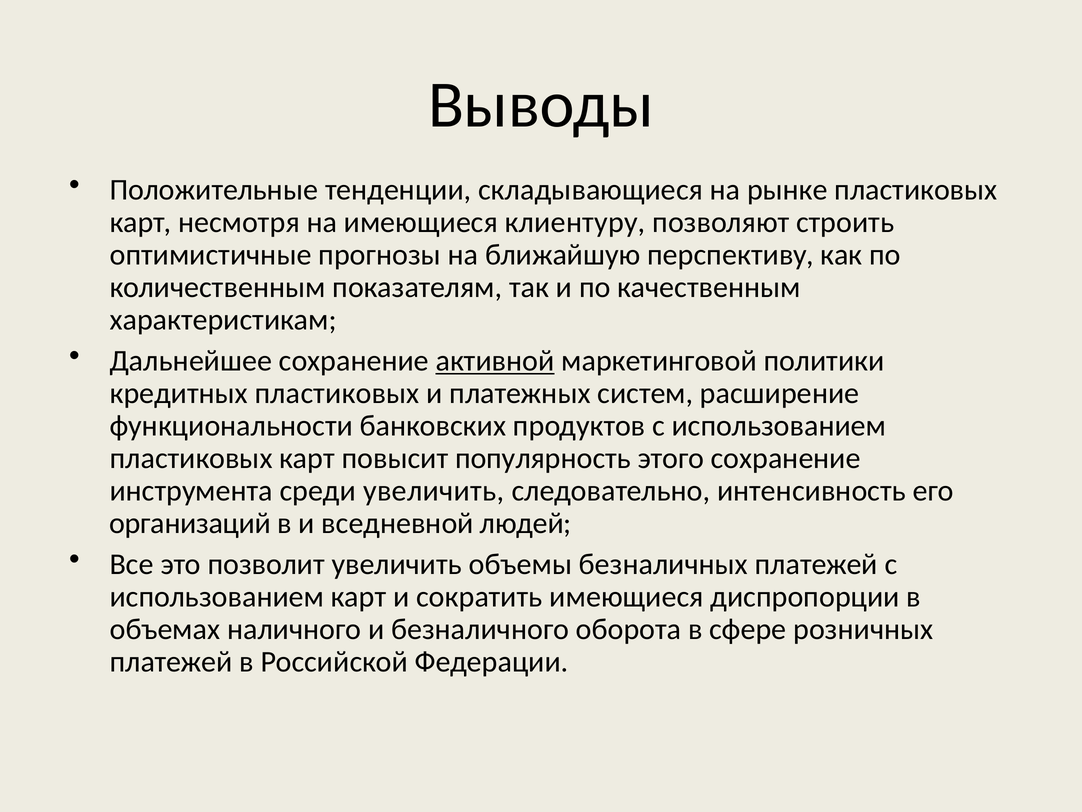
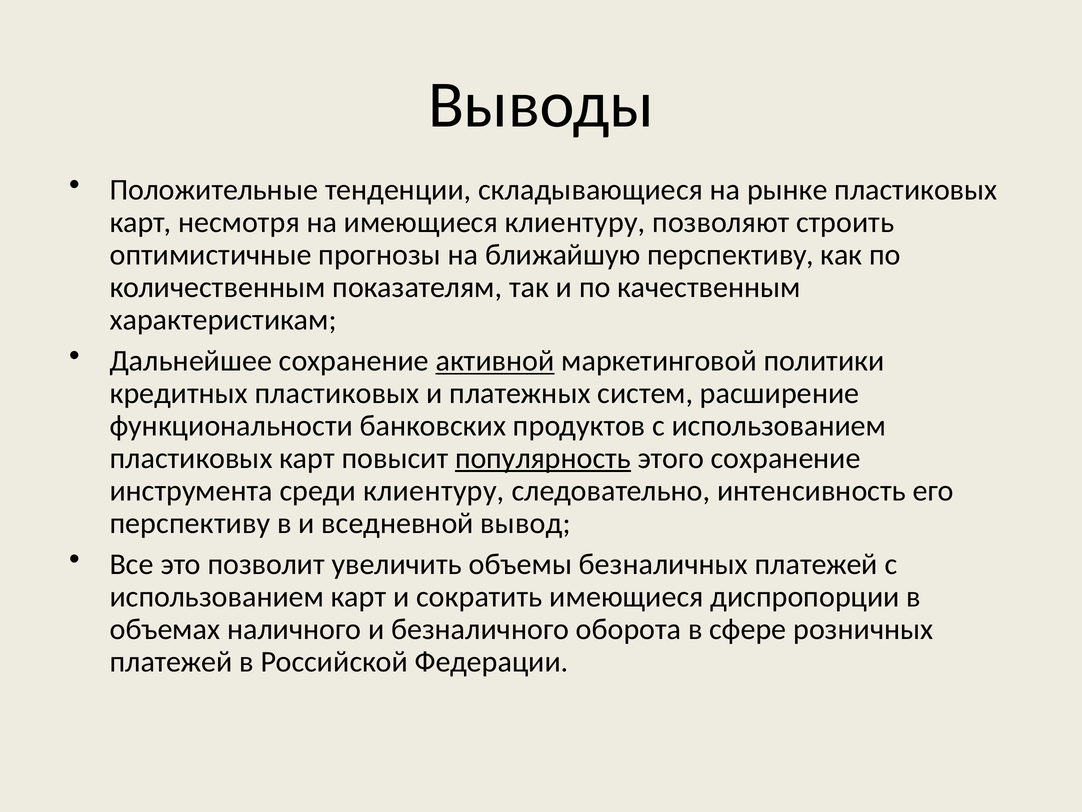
популярность underline: none -> present
среди увеличить: увеличить -> клиентуру
организаций at (190, 523): организаций -> перспективу
людей: людей -> вывод
